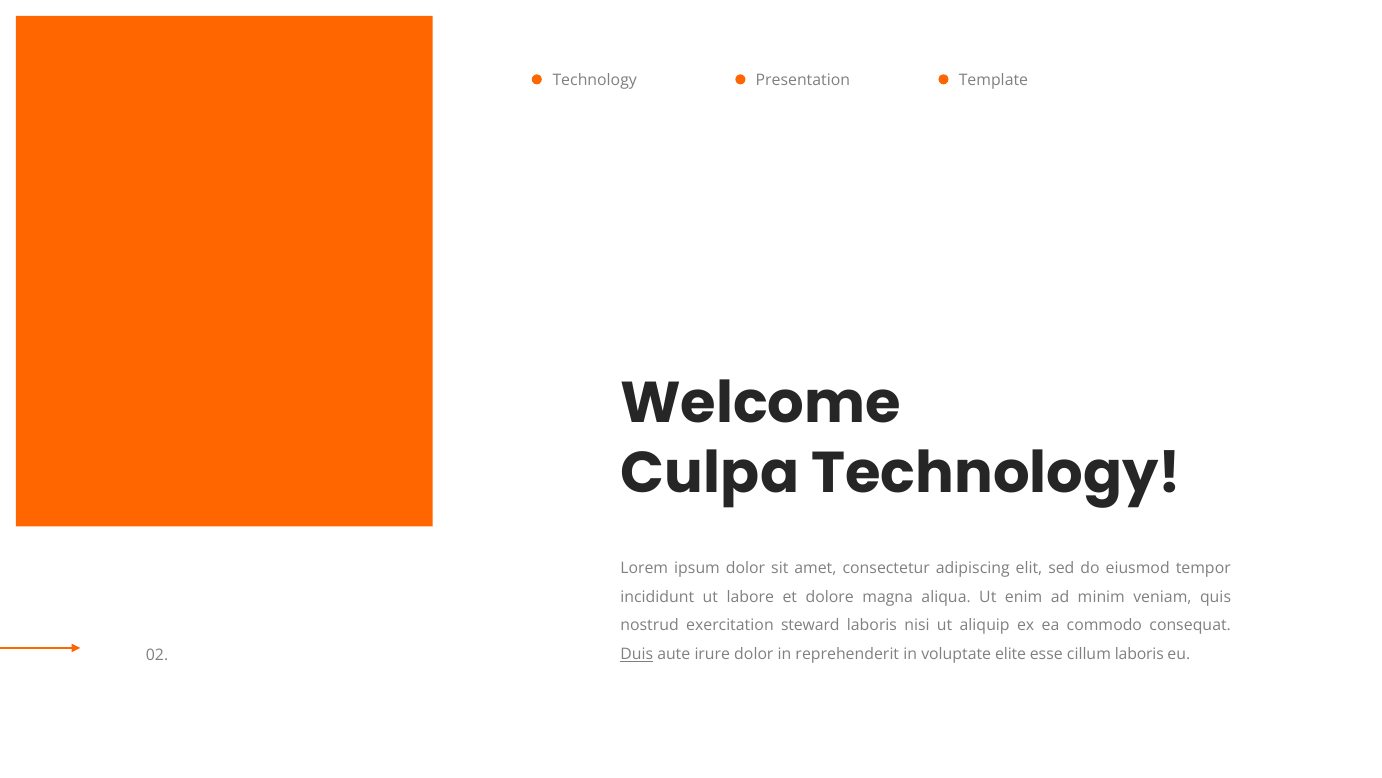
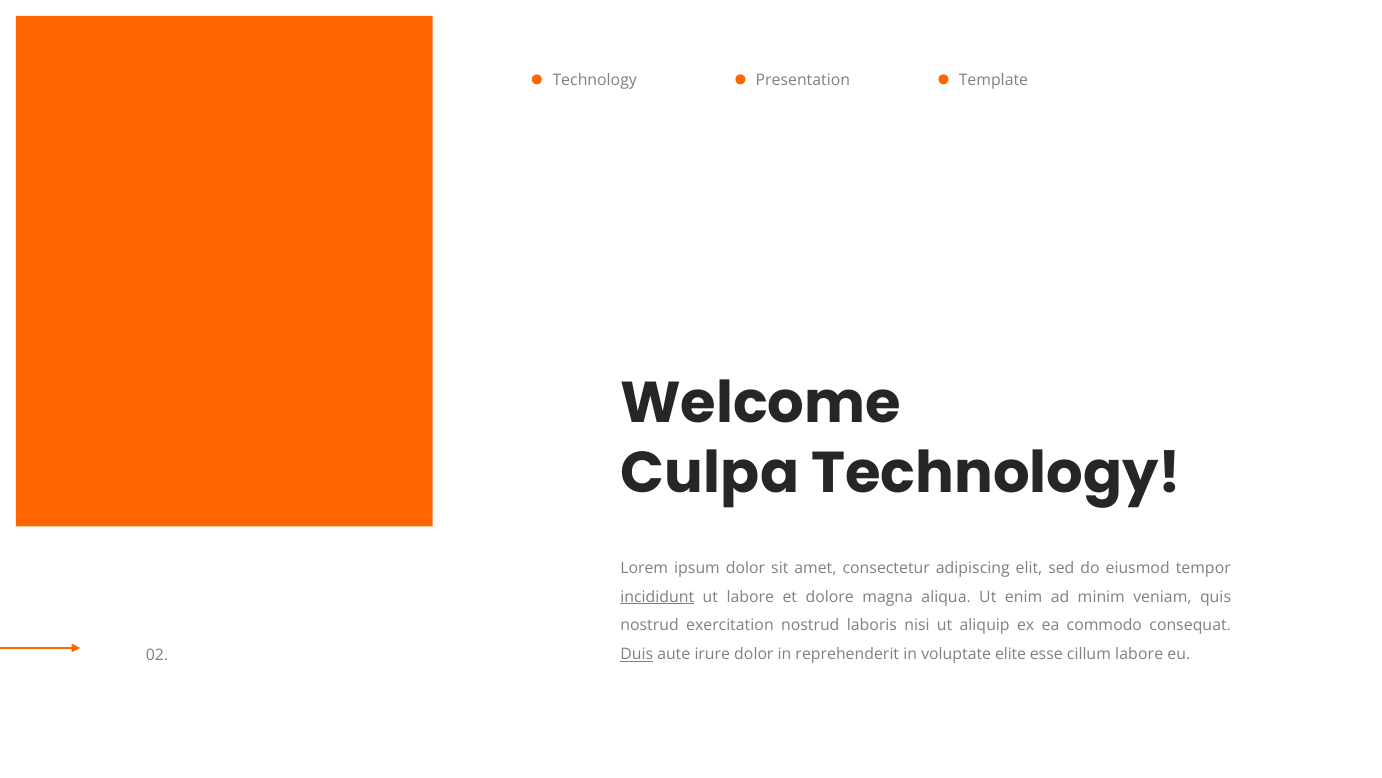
incididunt underline: none -> present
exercitation steward: steward -> nostrud
cillum laboris: laboris -> labore
